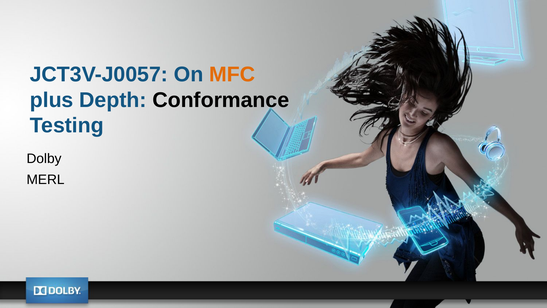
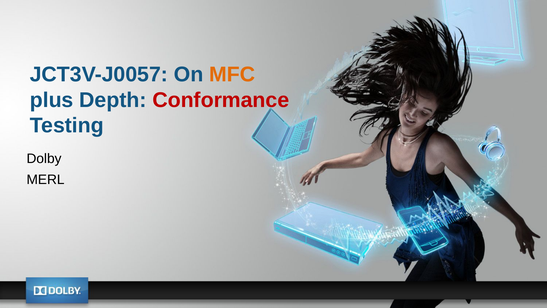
Conformance colour: black -> red
